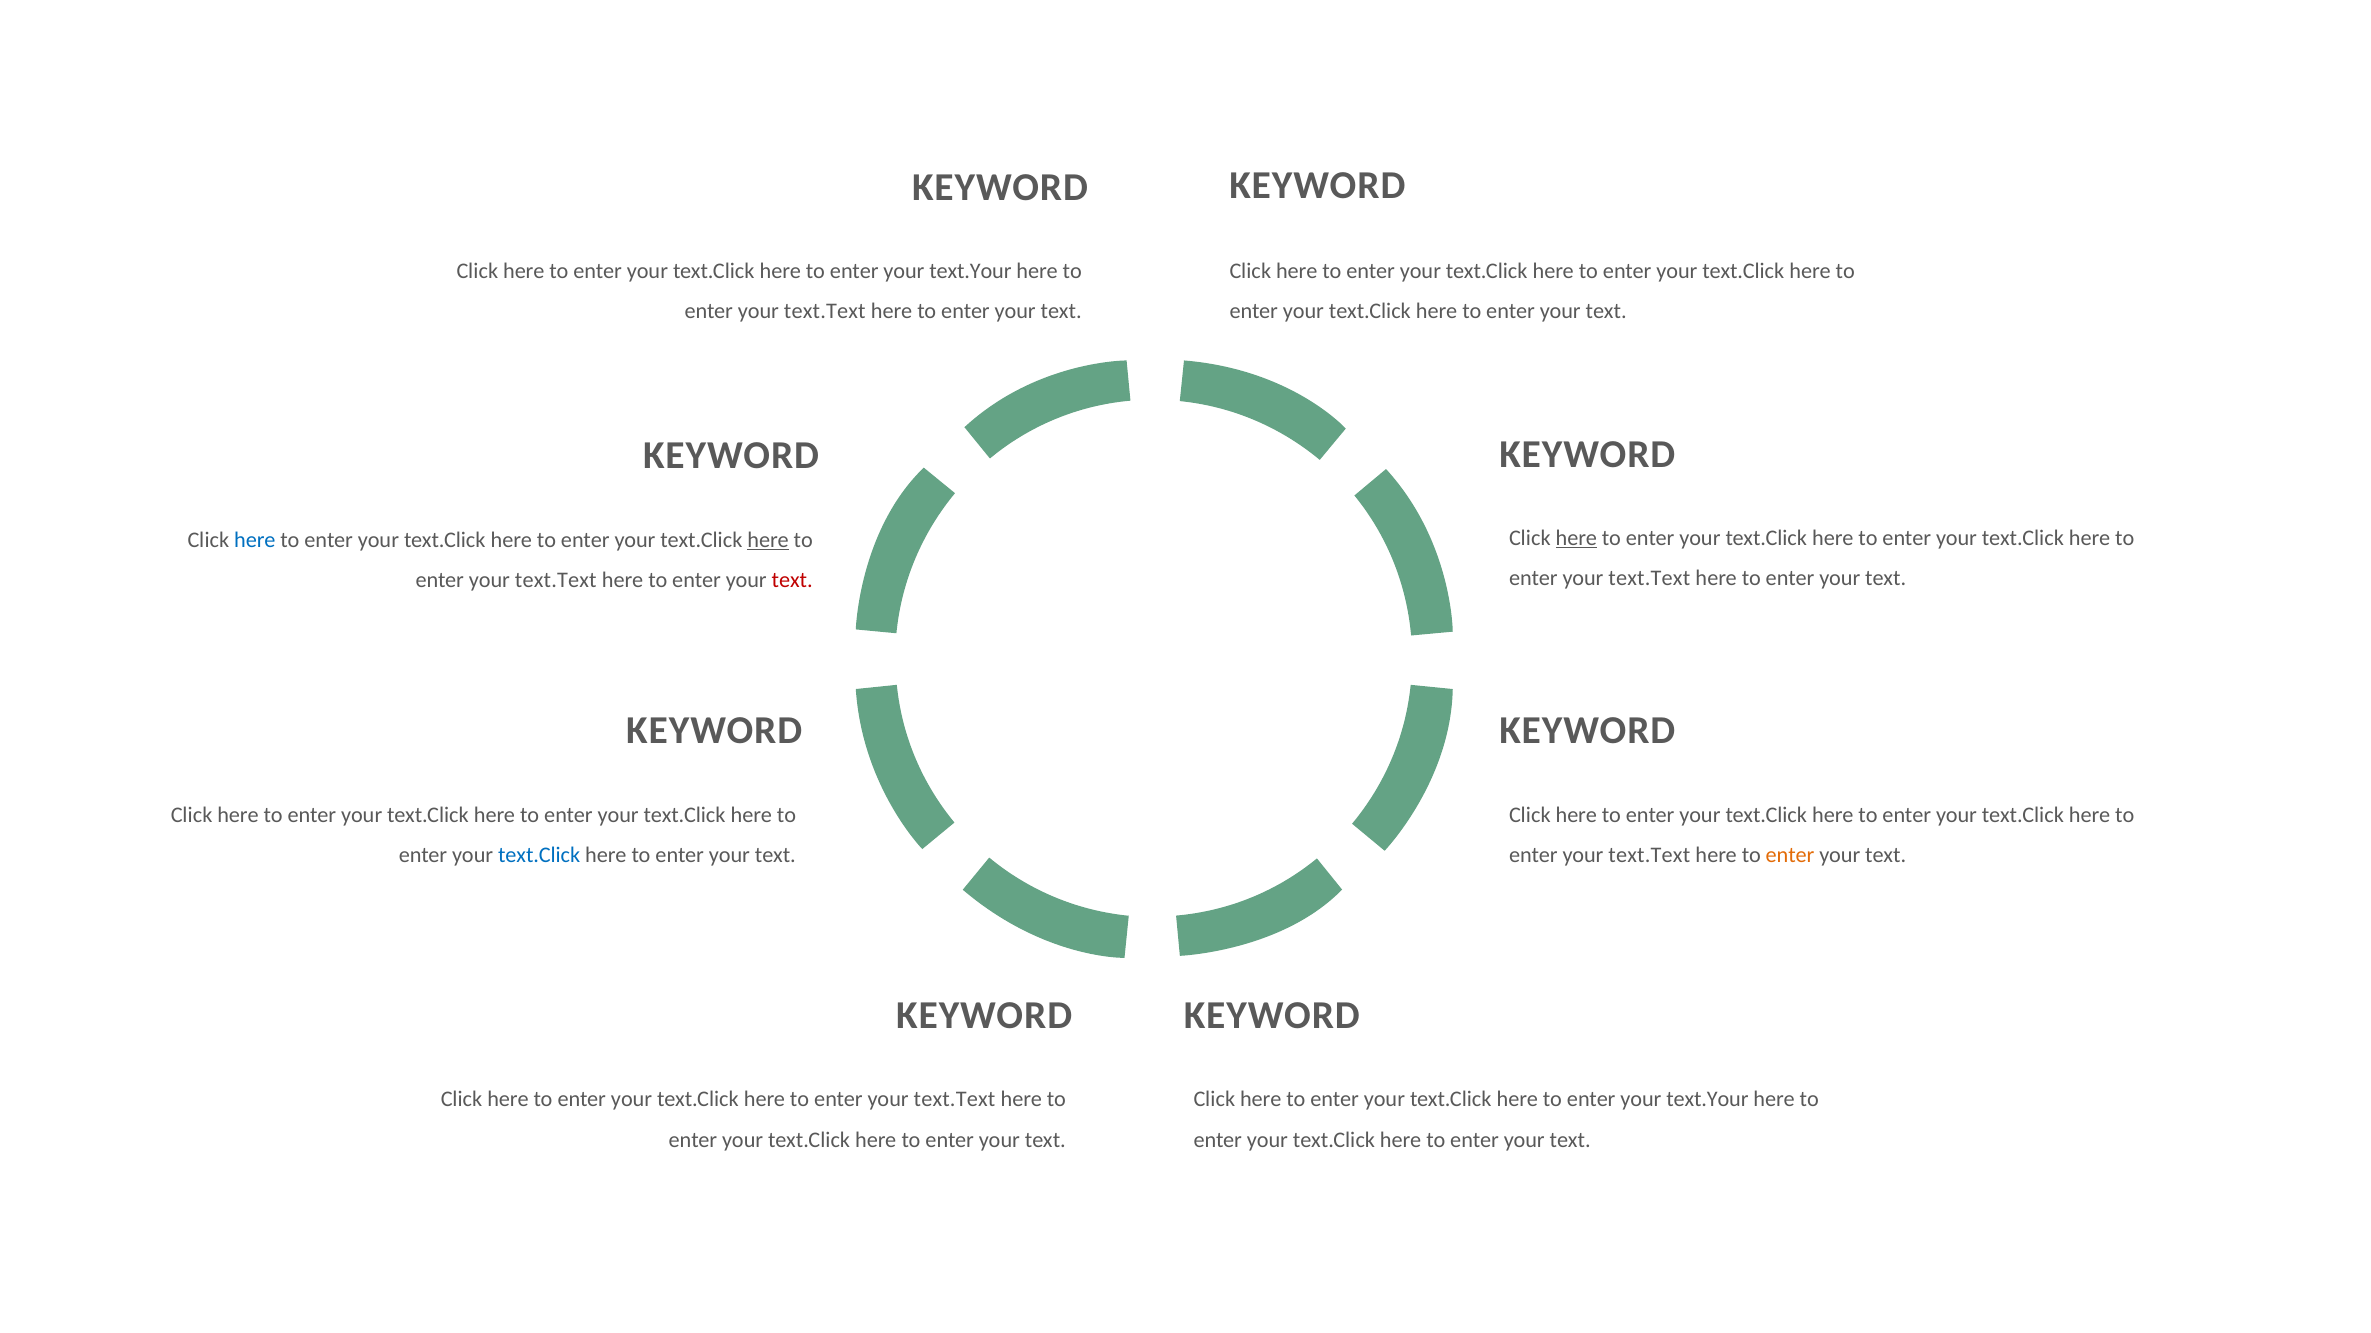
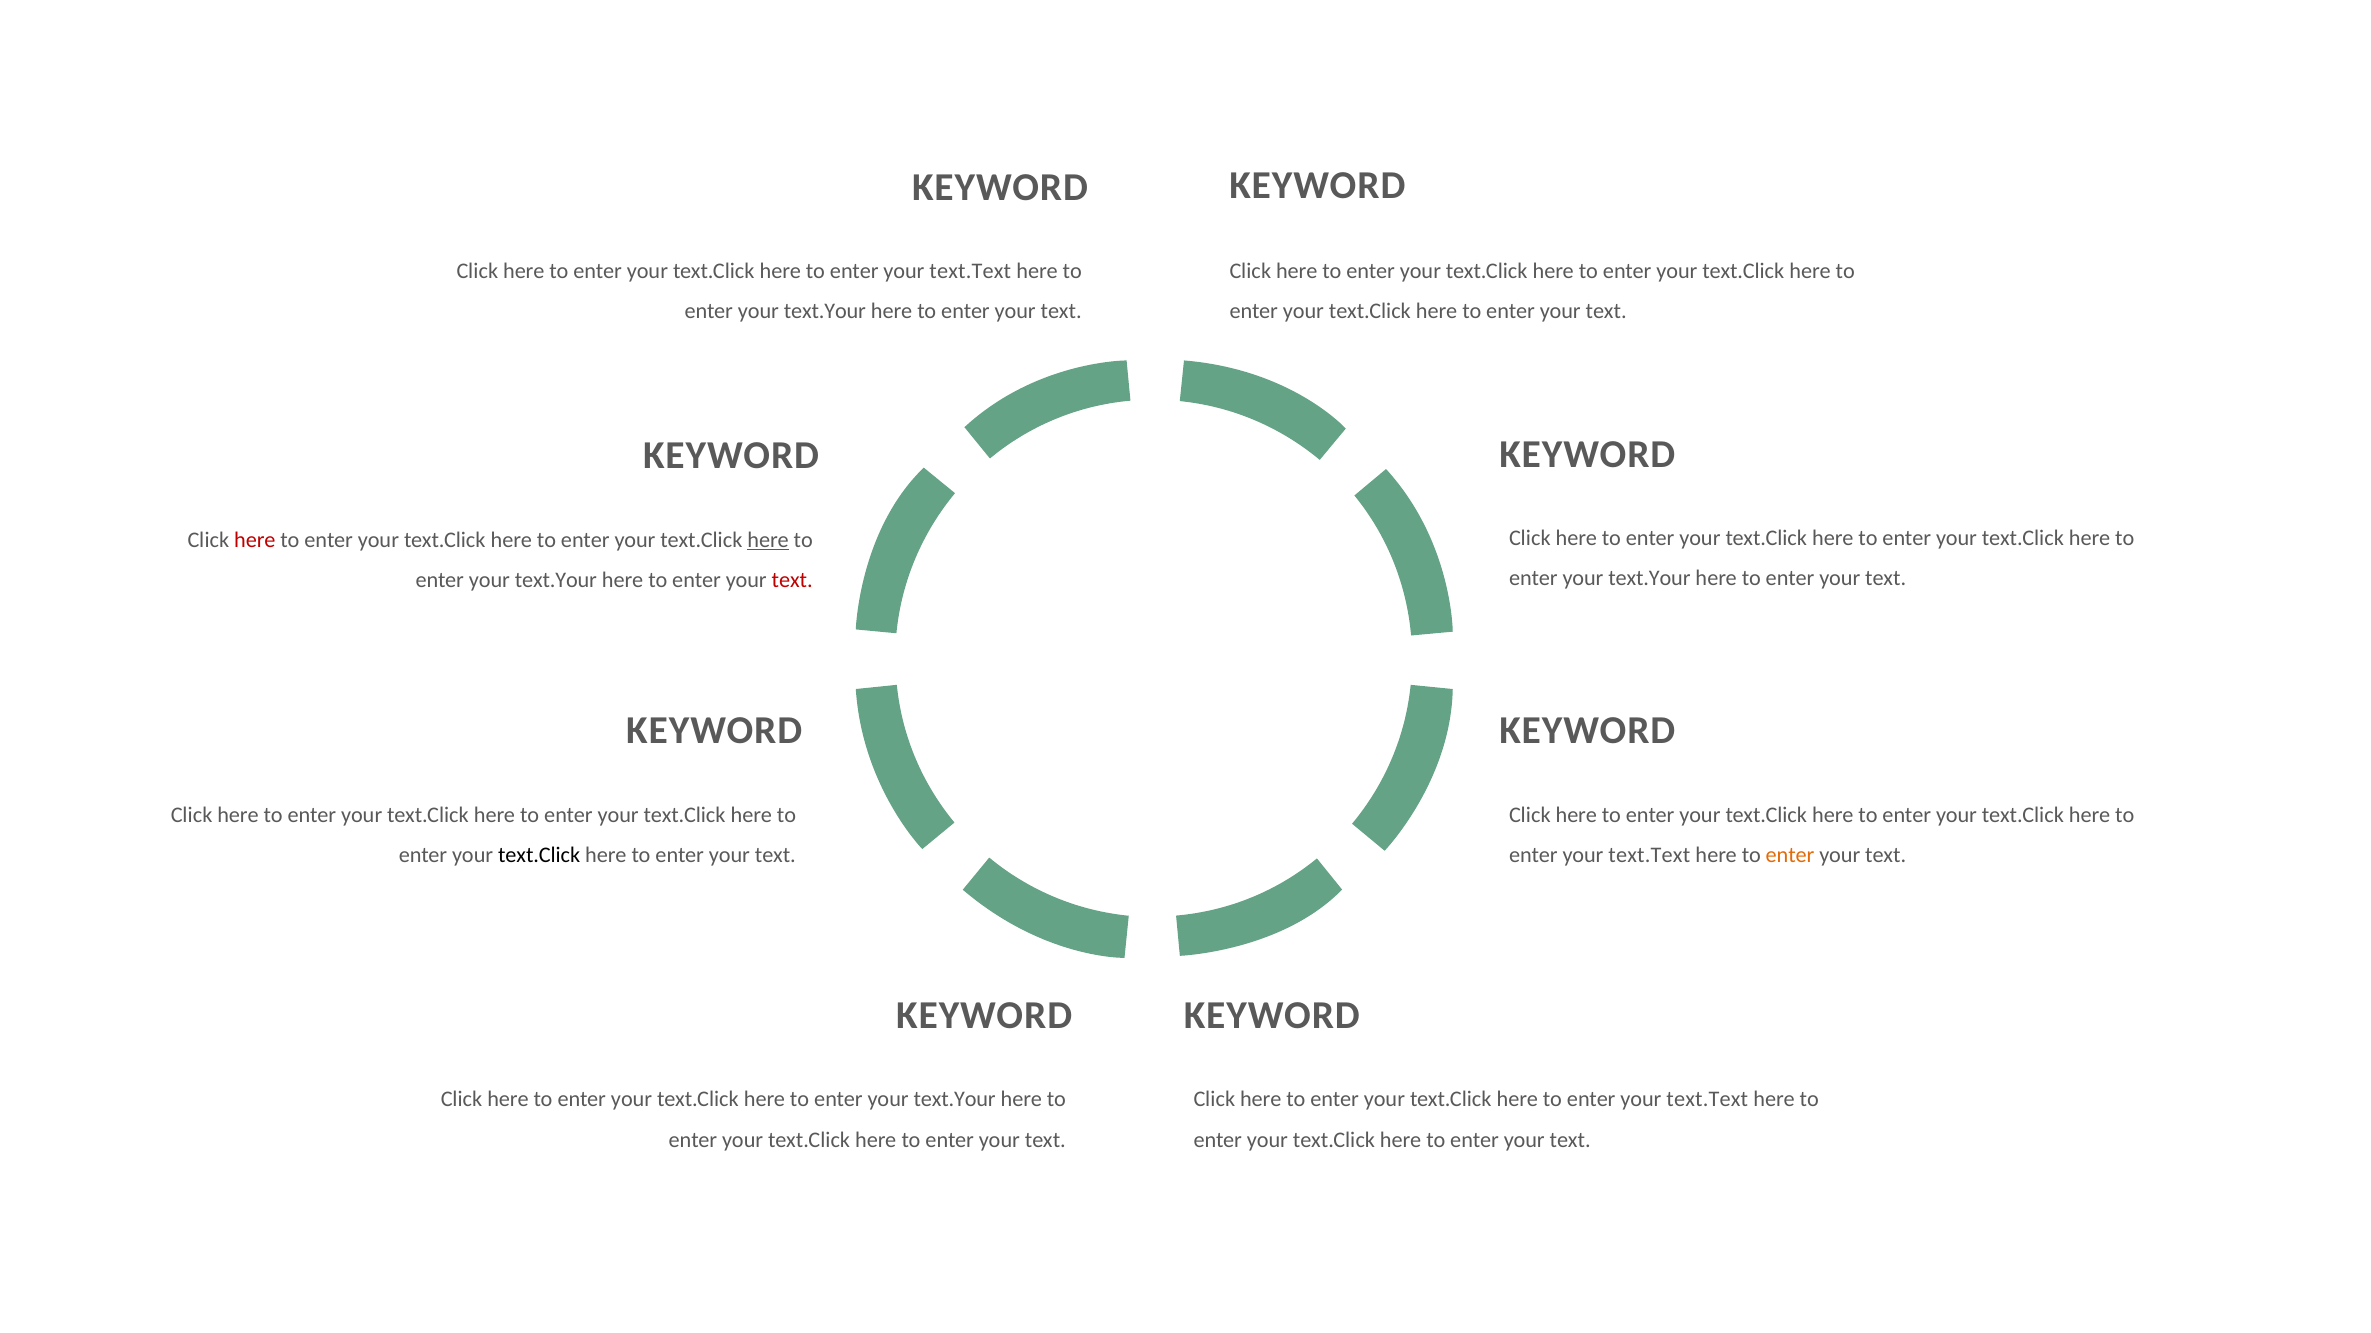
text.Your at (970, 271): text.Your -> text.Text
text.Text at (825, 312): text.Text -> text.Your
here at (1576, 538) underline: present -> none
here at (255, 540) colour: blue -> red
text.Text at (1649, 579): text.Text -> text.Your
text.Text at (556, 580): text.Text -> text.Your
text.Click at (539, 855) colour: blue -> black
text.Text at (954, 1100): text.Text -> text.Your
text.Your at (1707, 1100): text.Your -> text.Text
